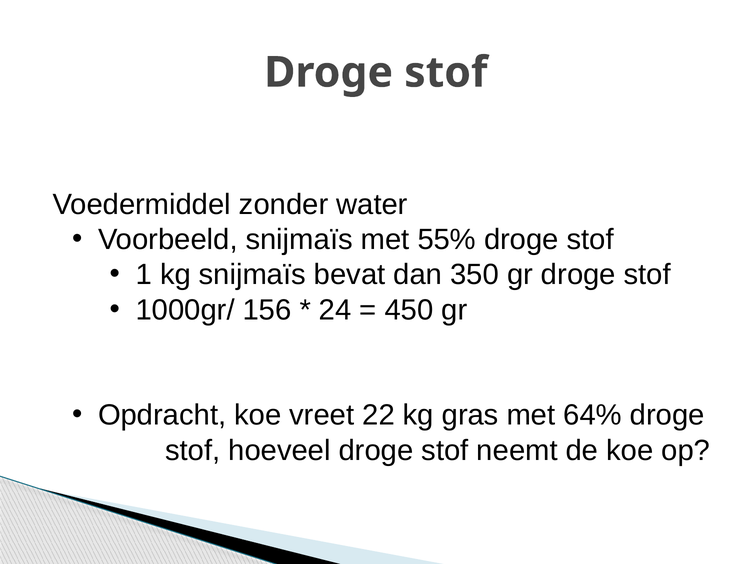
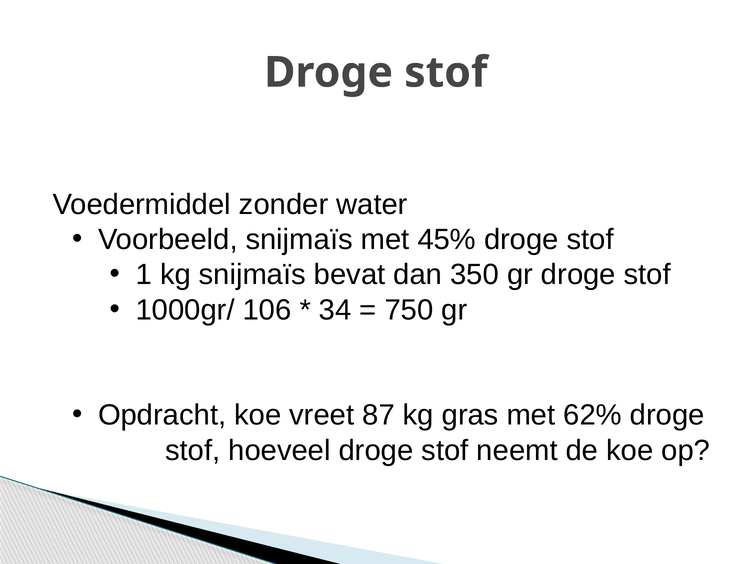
55%: 55% -> 45%
156: 156 -> 106
24: 24 -> 34
450: 450 -> 750
22: 22 -> 87
64%: 64% -> 62%
